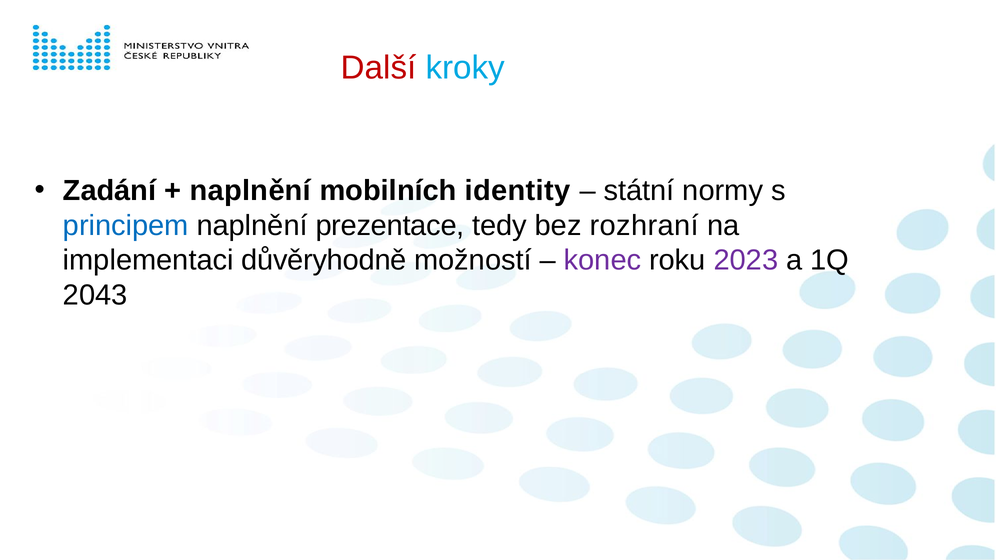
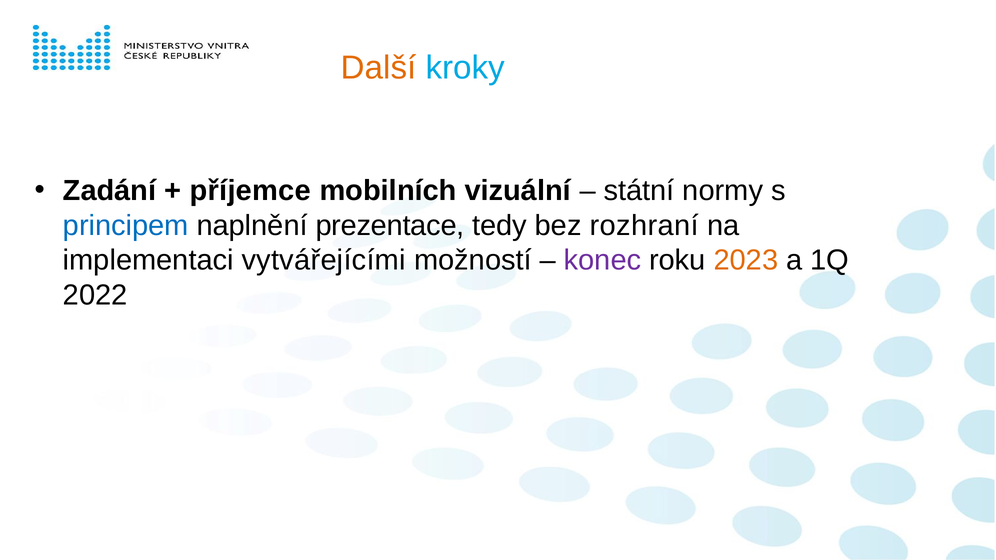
Další colour: red -> orange
naplnění at (250, 191): naplnění -> příjemce
identity: identity -> vizuální
důvěryhodně: důvěryhodně -> vytvářejícími
2023 colour: purple -> orange
2043: 2043 -> 2022
